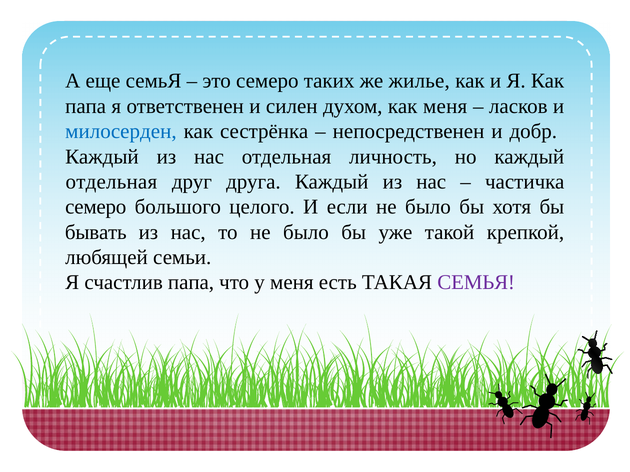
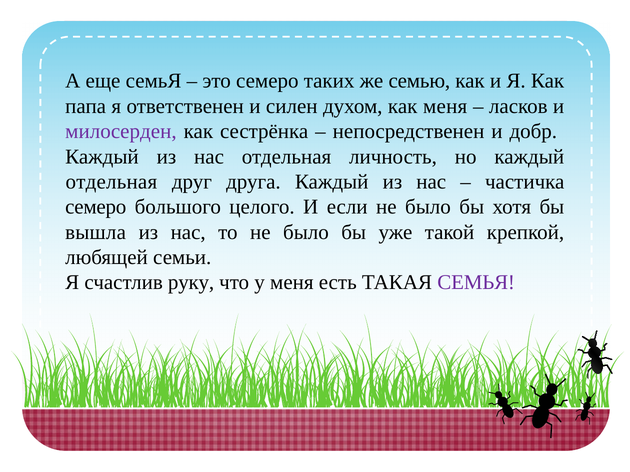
жилье: жилье -> семью
милосерден colour: blue -> purple
бывать: бывать -> вышла
счастлив папа: папа -> руку
